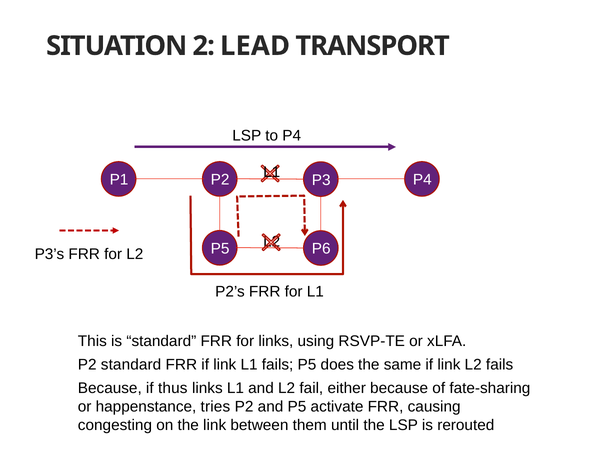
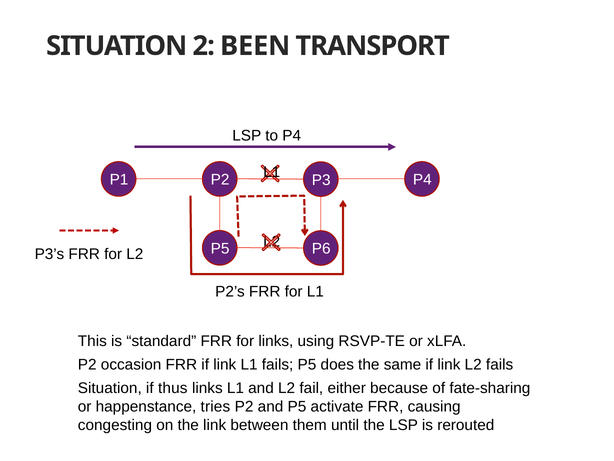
LEAD: LEAD -> BEEN
P2 standard: standard -> occasion
Because at (110, 388): Because -> Situation
